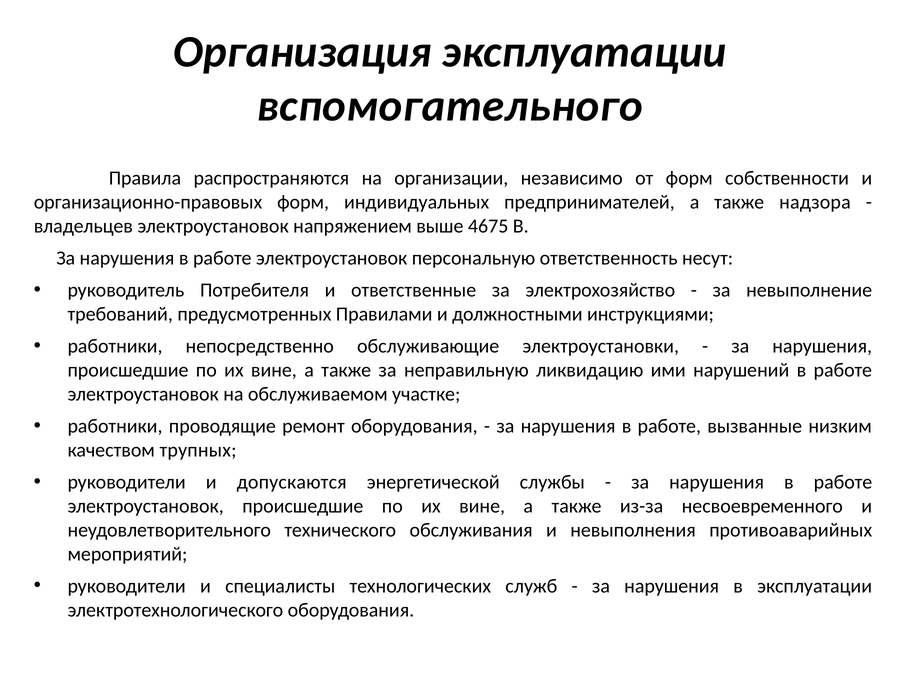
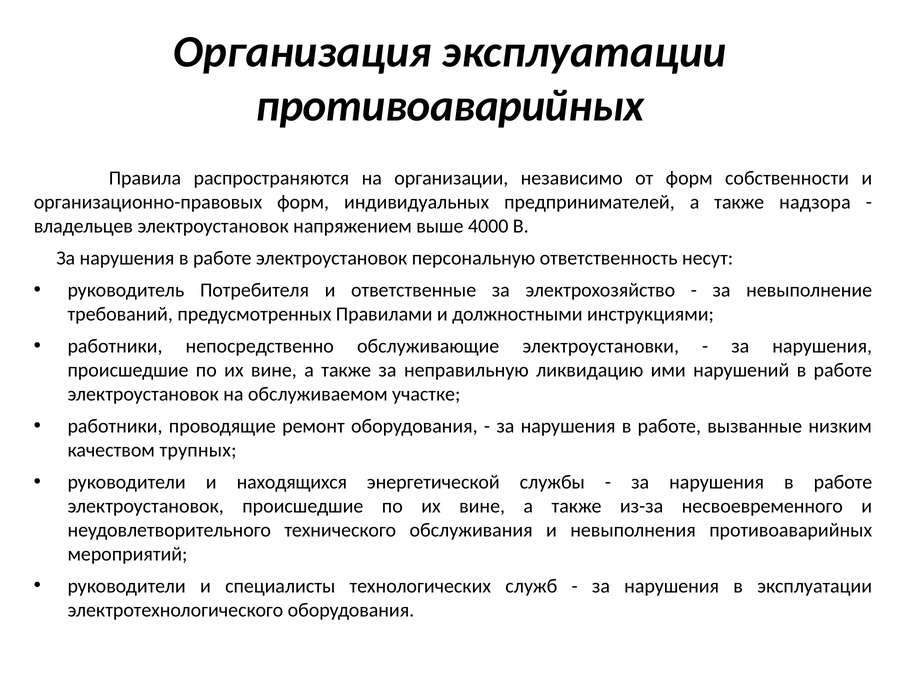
вспомогательного at (450, 106): вспомогательного -> противоаварийных
4675: 4675 -> 4000
допускаются: допускаются -> находящихся
